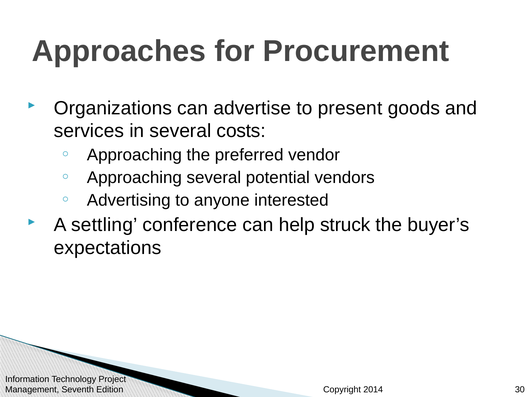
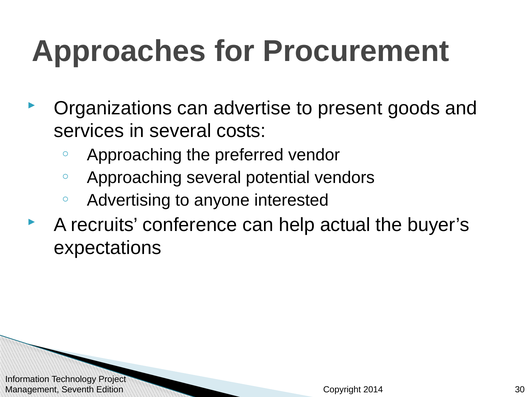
settling: settling -> recruits
struck: struck -> actual
